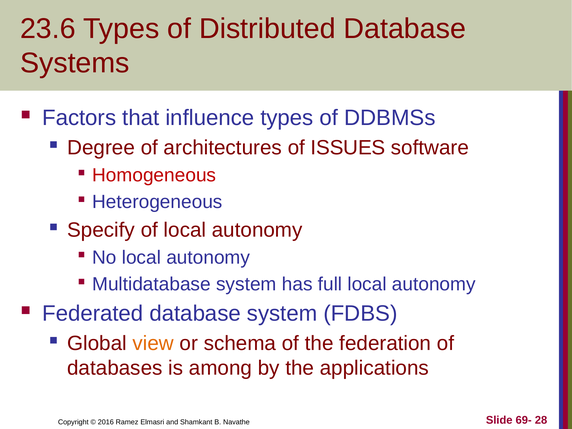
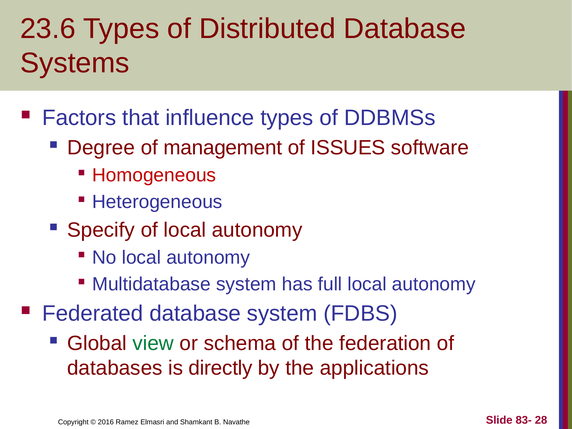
architectures: architectures -> management
view colour: orange -> green
among: among -> directly
69-: 69- -> 83-
